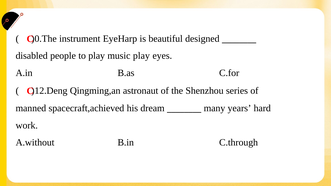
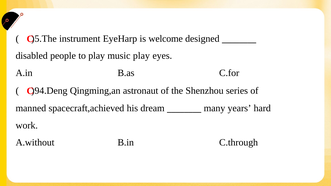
)0.The: )0.The -> )5.The
beautiful: beautiful -> welcome
)12.Deng: )12.Deng -> )94.Deng
